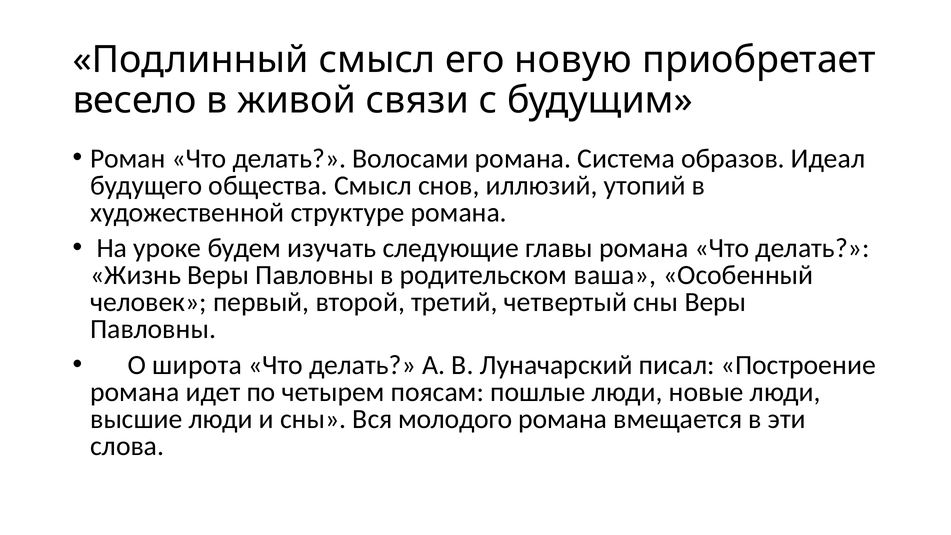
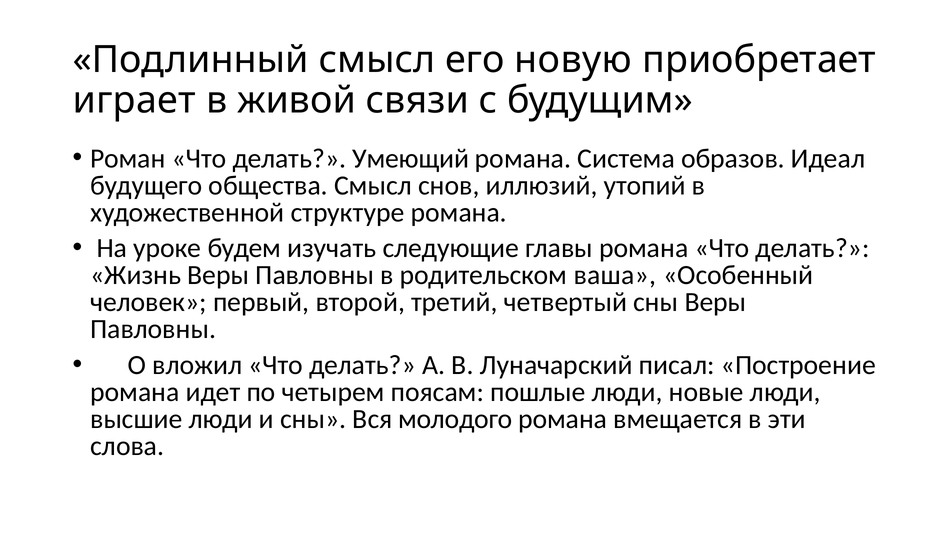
весело: весело -> играет
Волосами: Волосами -> Умеющий
широта: широта -> вложил
